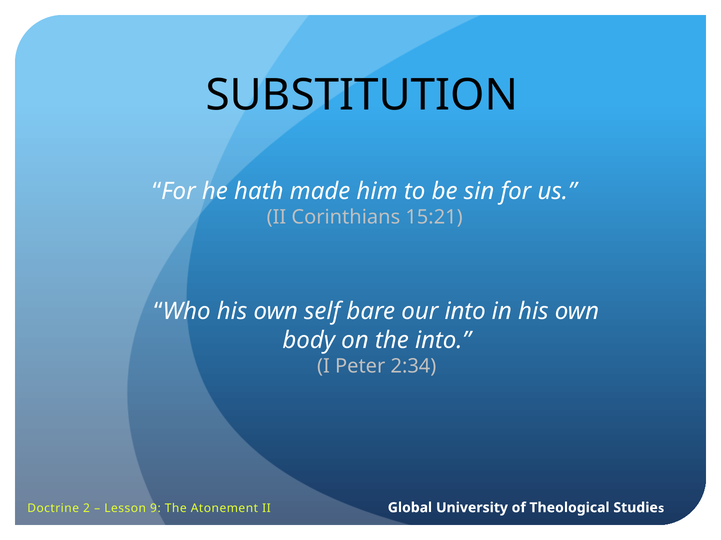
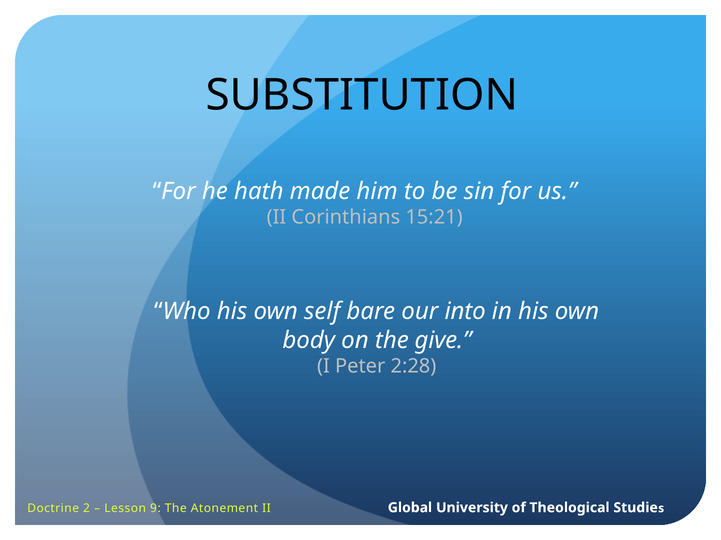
the into: into -> give
2:34: 2:34 -> 2:28
